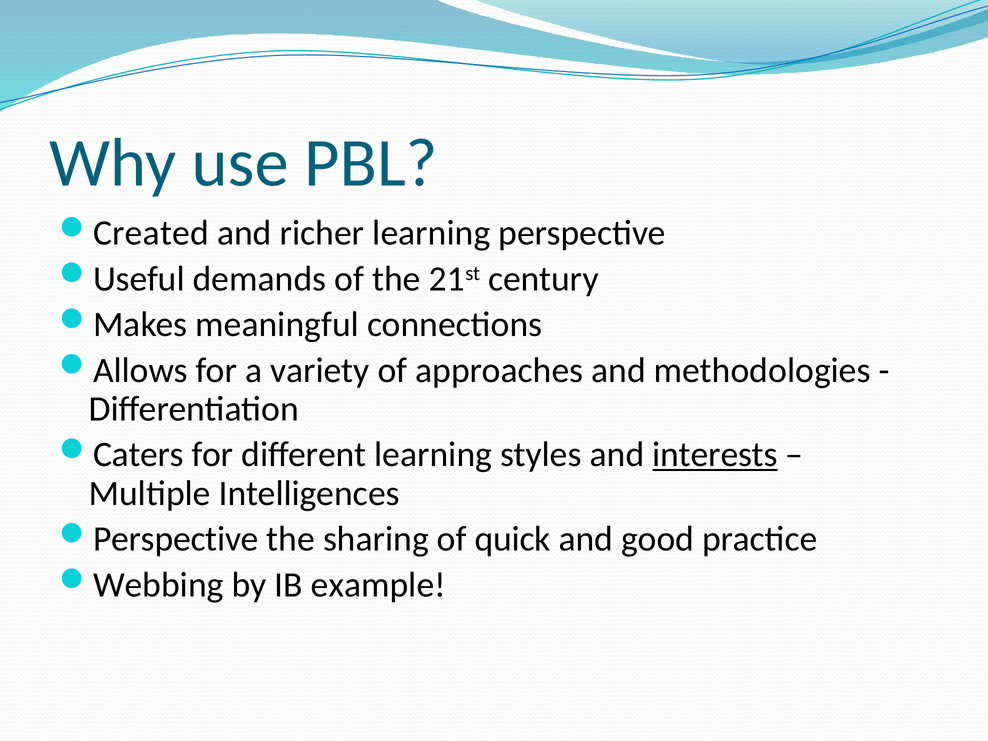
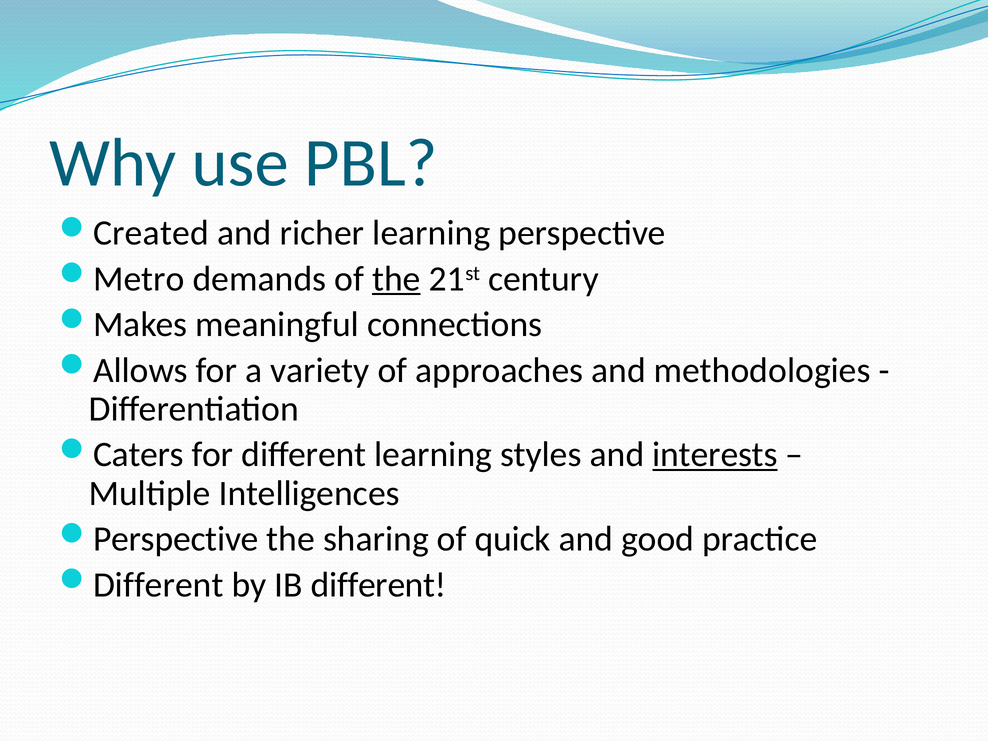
Useful: Useful -> Metro
the at (396, 279) underline: none -> present
Webbing at (158, 585): Webbing -> Different
IB example: example -> different
